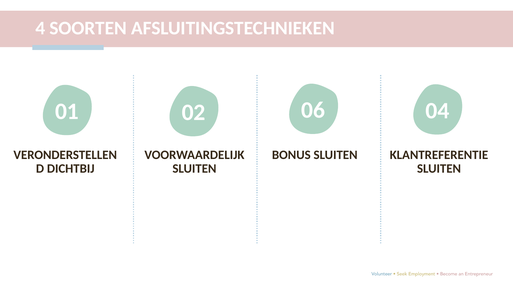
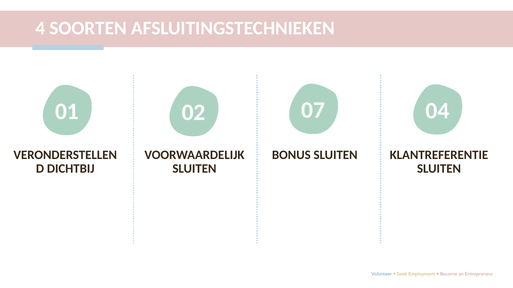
06: 06 -> 07
